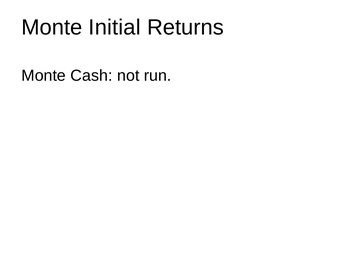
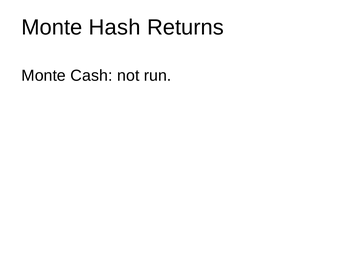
Initial: Initial -> Hash
